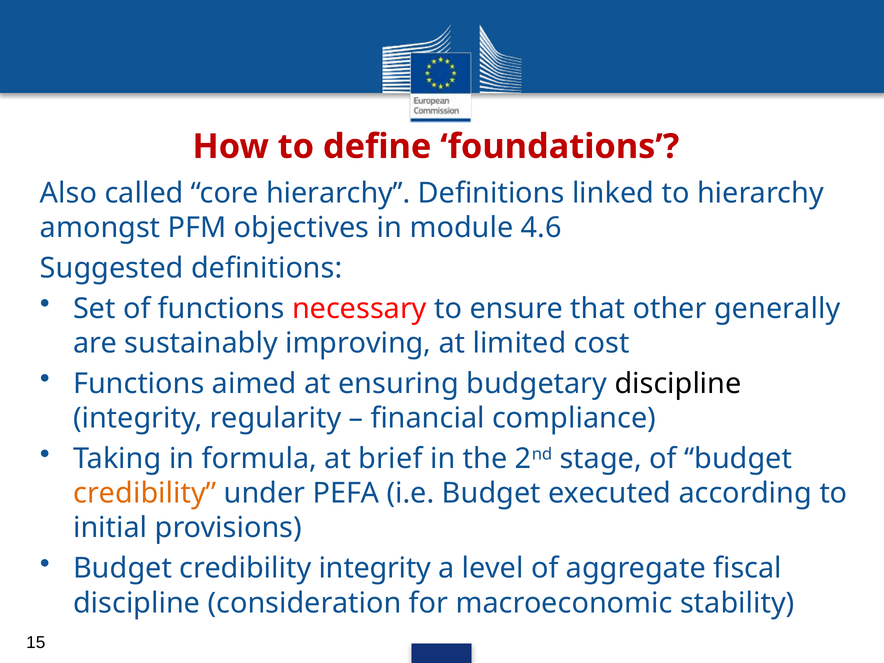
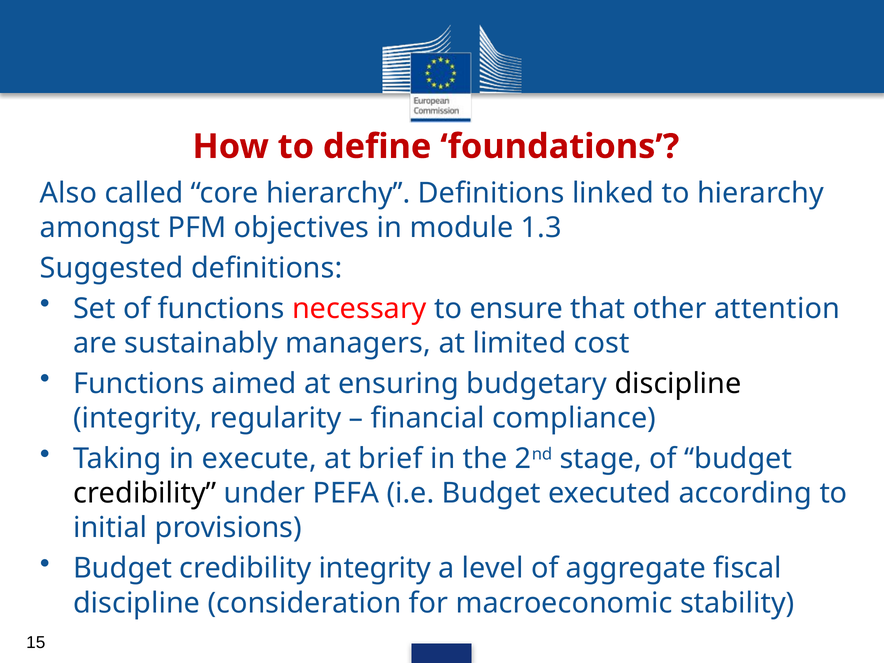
4.6: 4.6 -> 1.3
generally: generally -> attention
improving: improving -> managers
formula: formula -> execute
credibility at (145, 493) colour: orange -> black
